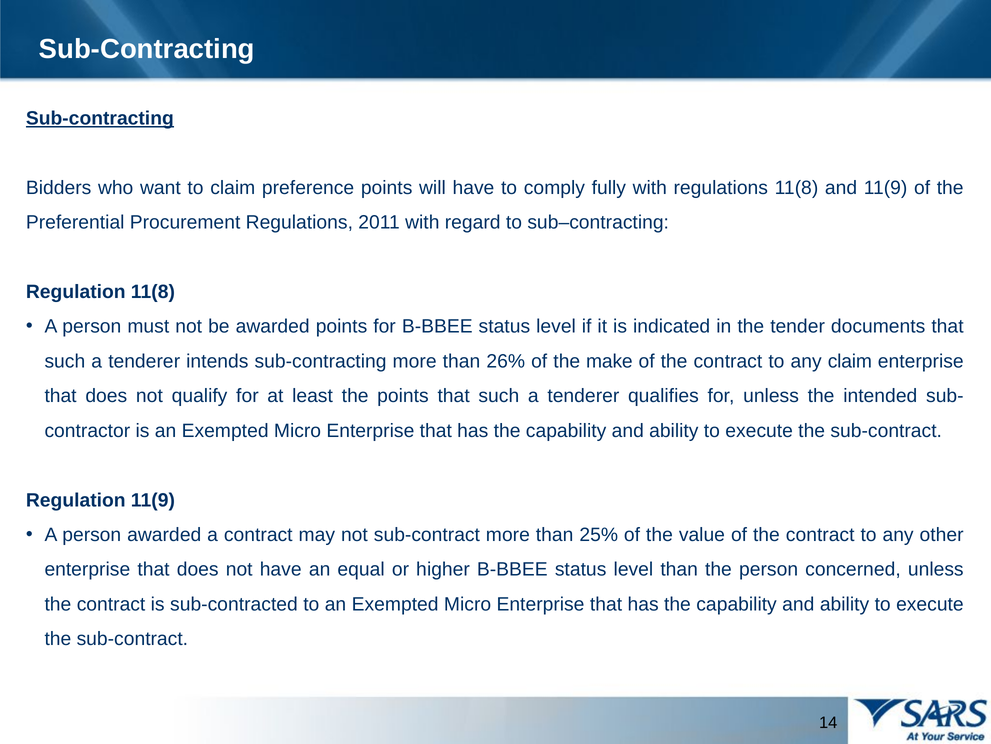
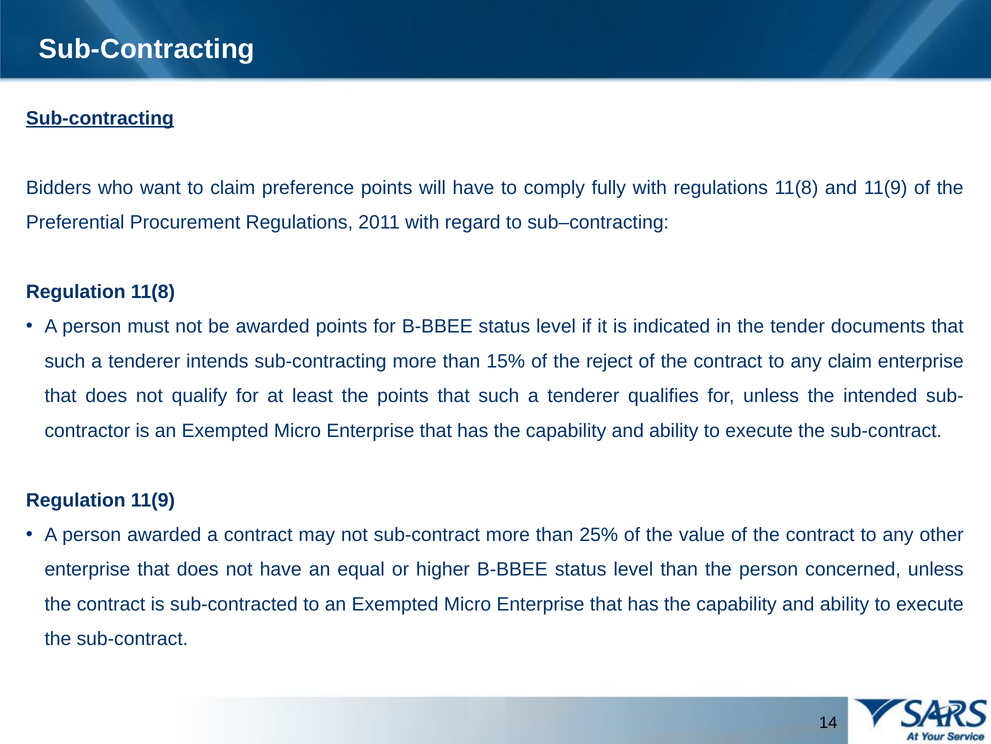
26%: 26% -> 15%
make: make -> reject
